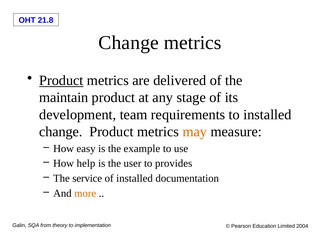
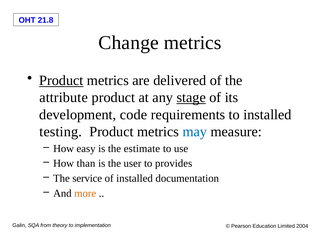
maintain: maintain -> attribute
stage underline: none -> present
team: team -> code
change at (61, 132): change -> testing
may colour: orange -> blue
example: example -> estimate
help: help -> than
